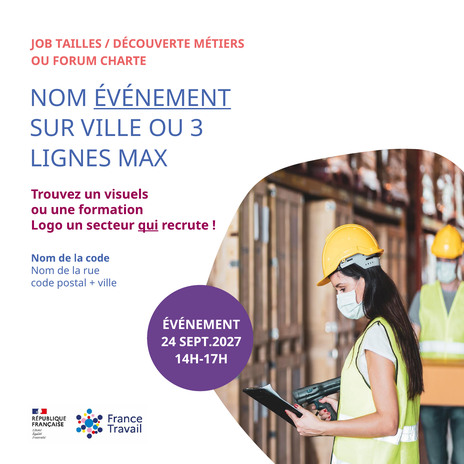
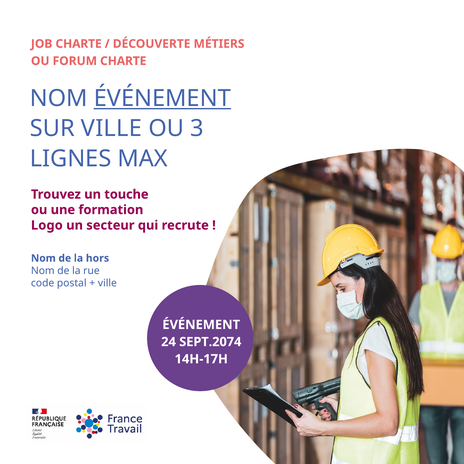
JOB TAILLES: TAILLES -> CHARTE
visuels: visuels -> touche
qui underline: present -> none
la code: code -> hors
SEPT.2027: SEPT.2027 -> SEPT.2074
